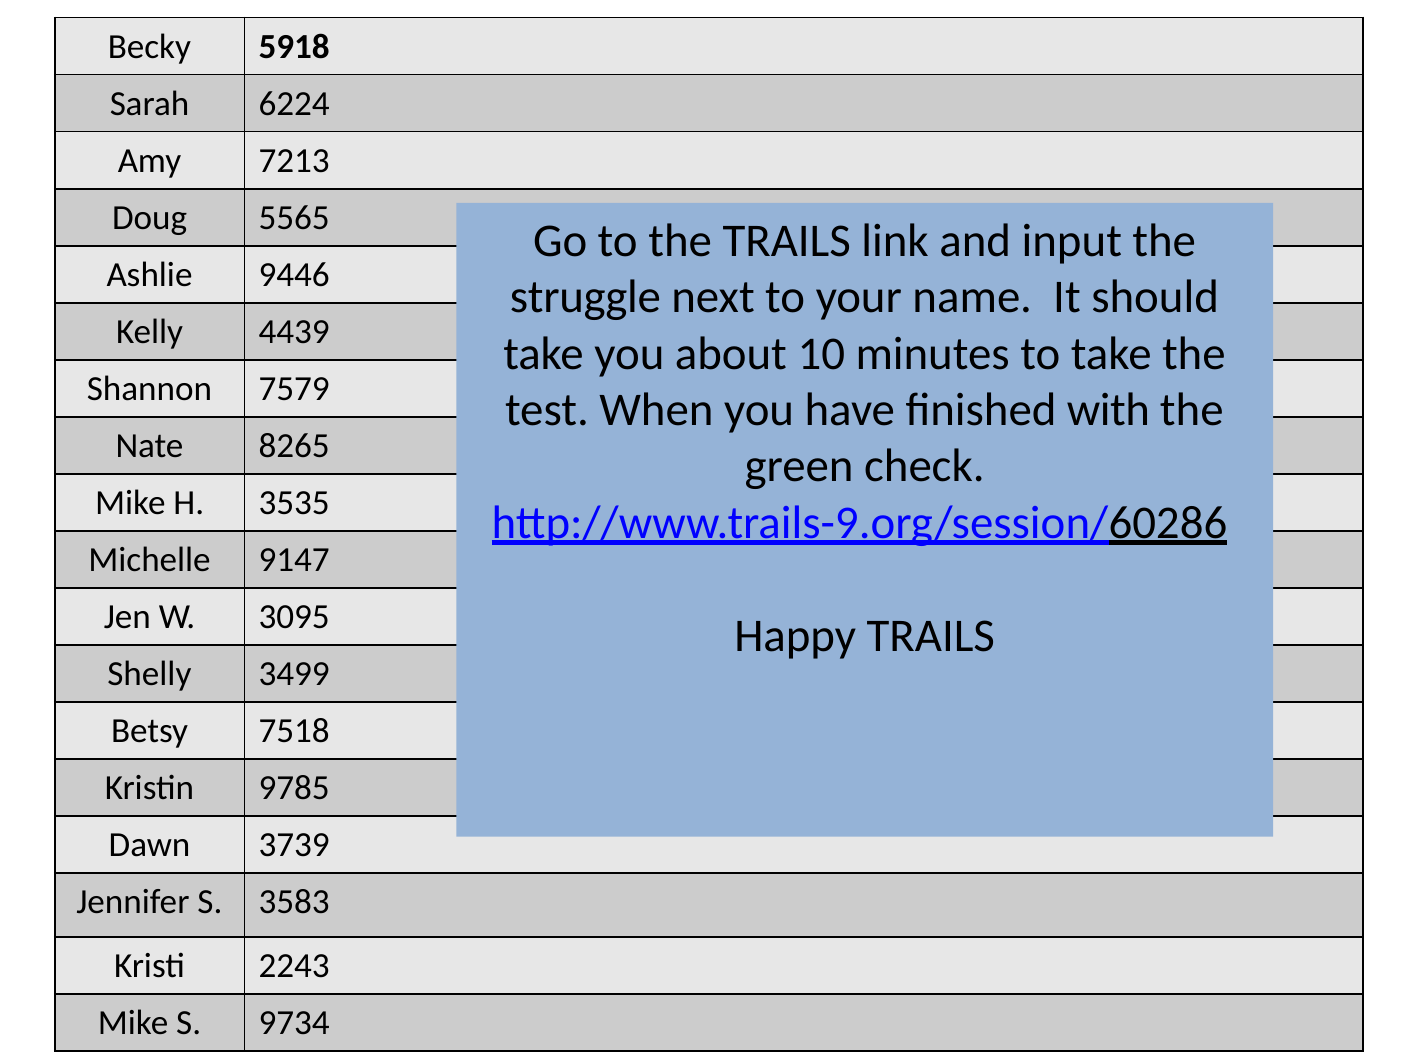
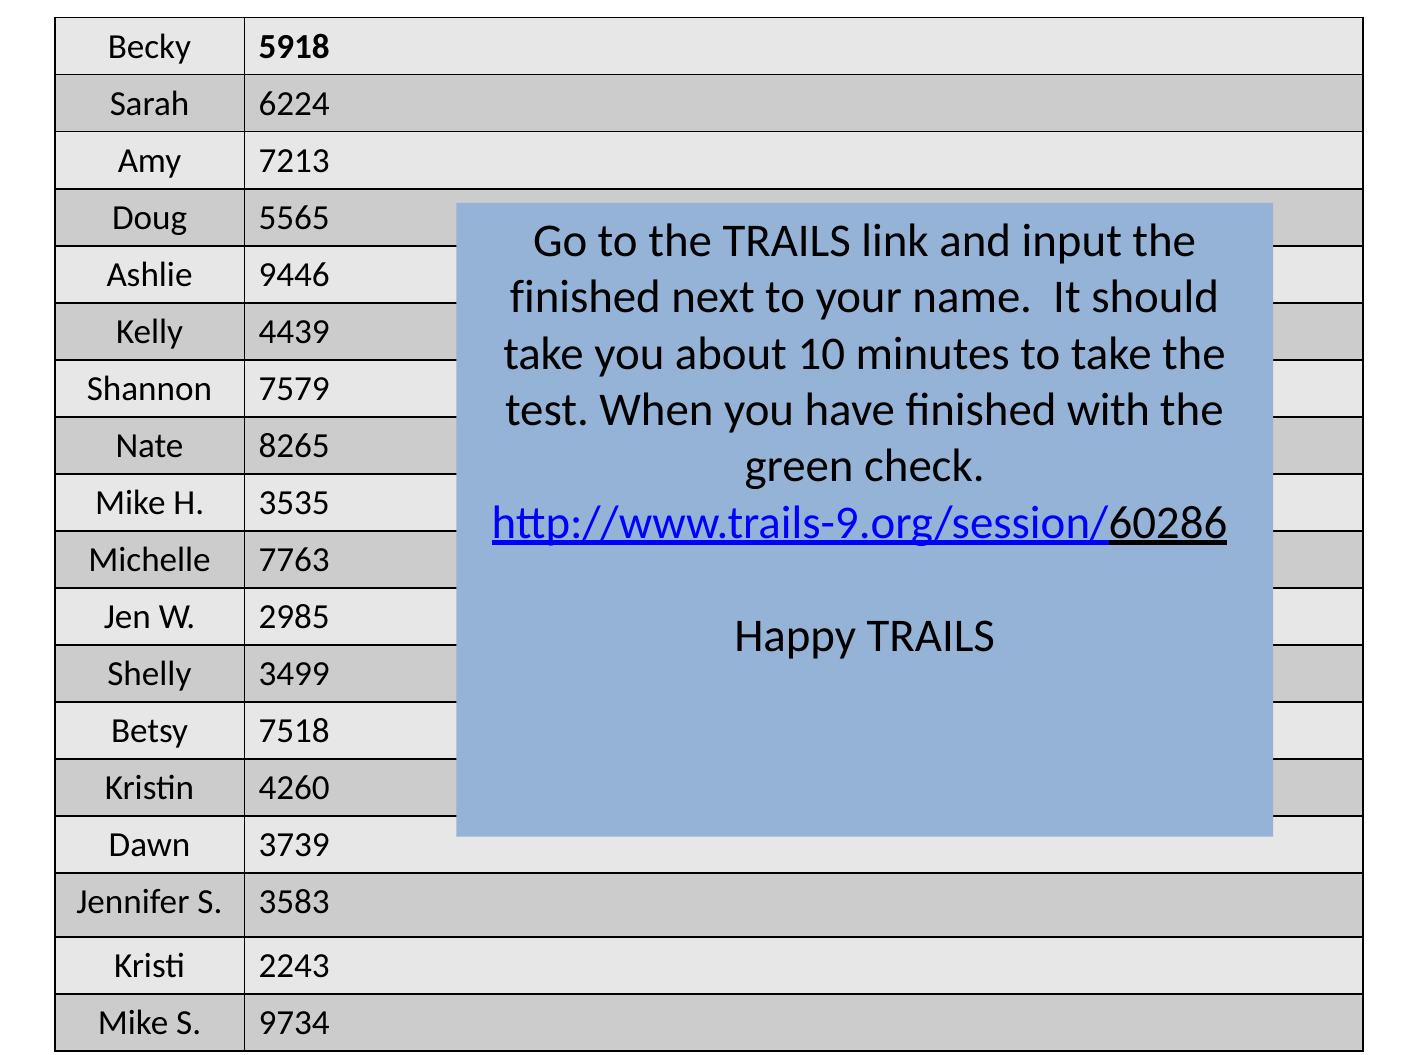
struggle at (585, 297): struggle -> finished
9147: 9147 -> 7763
3095: 3095 -> 2985
9785: 9785 -> 4260
